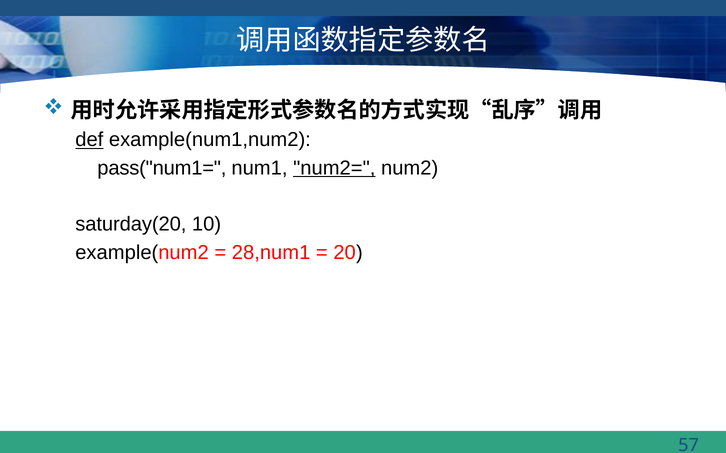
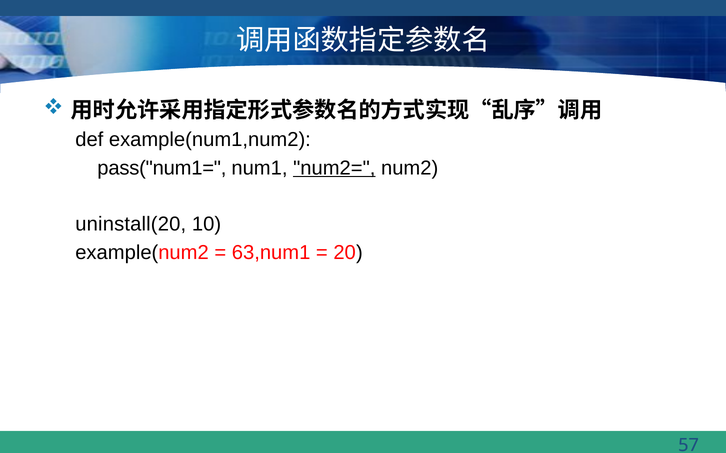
def underline: present -> none
saturday(20: saturday(20 -> uninstall(20
28,num1: 28,num1 -> 63,num1
